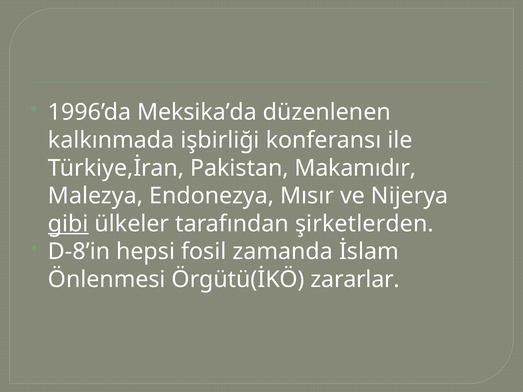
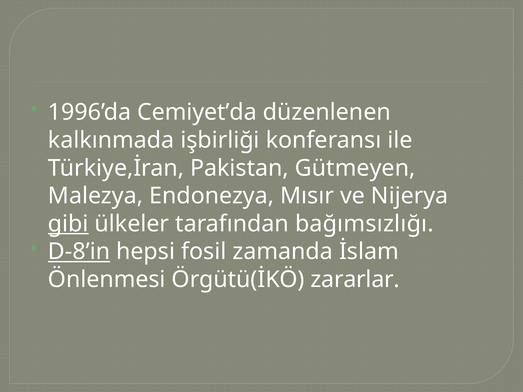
Meksika’da: Meksika’da -> Cemiyet’da
Makamıdır: Makamıdır -> Gütmeyen
şirketlerden: şirketlerden -> bağımsızlığı
D-8’in underline: none -> present
